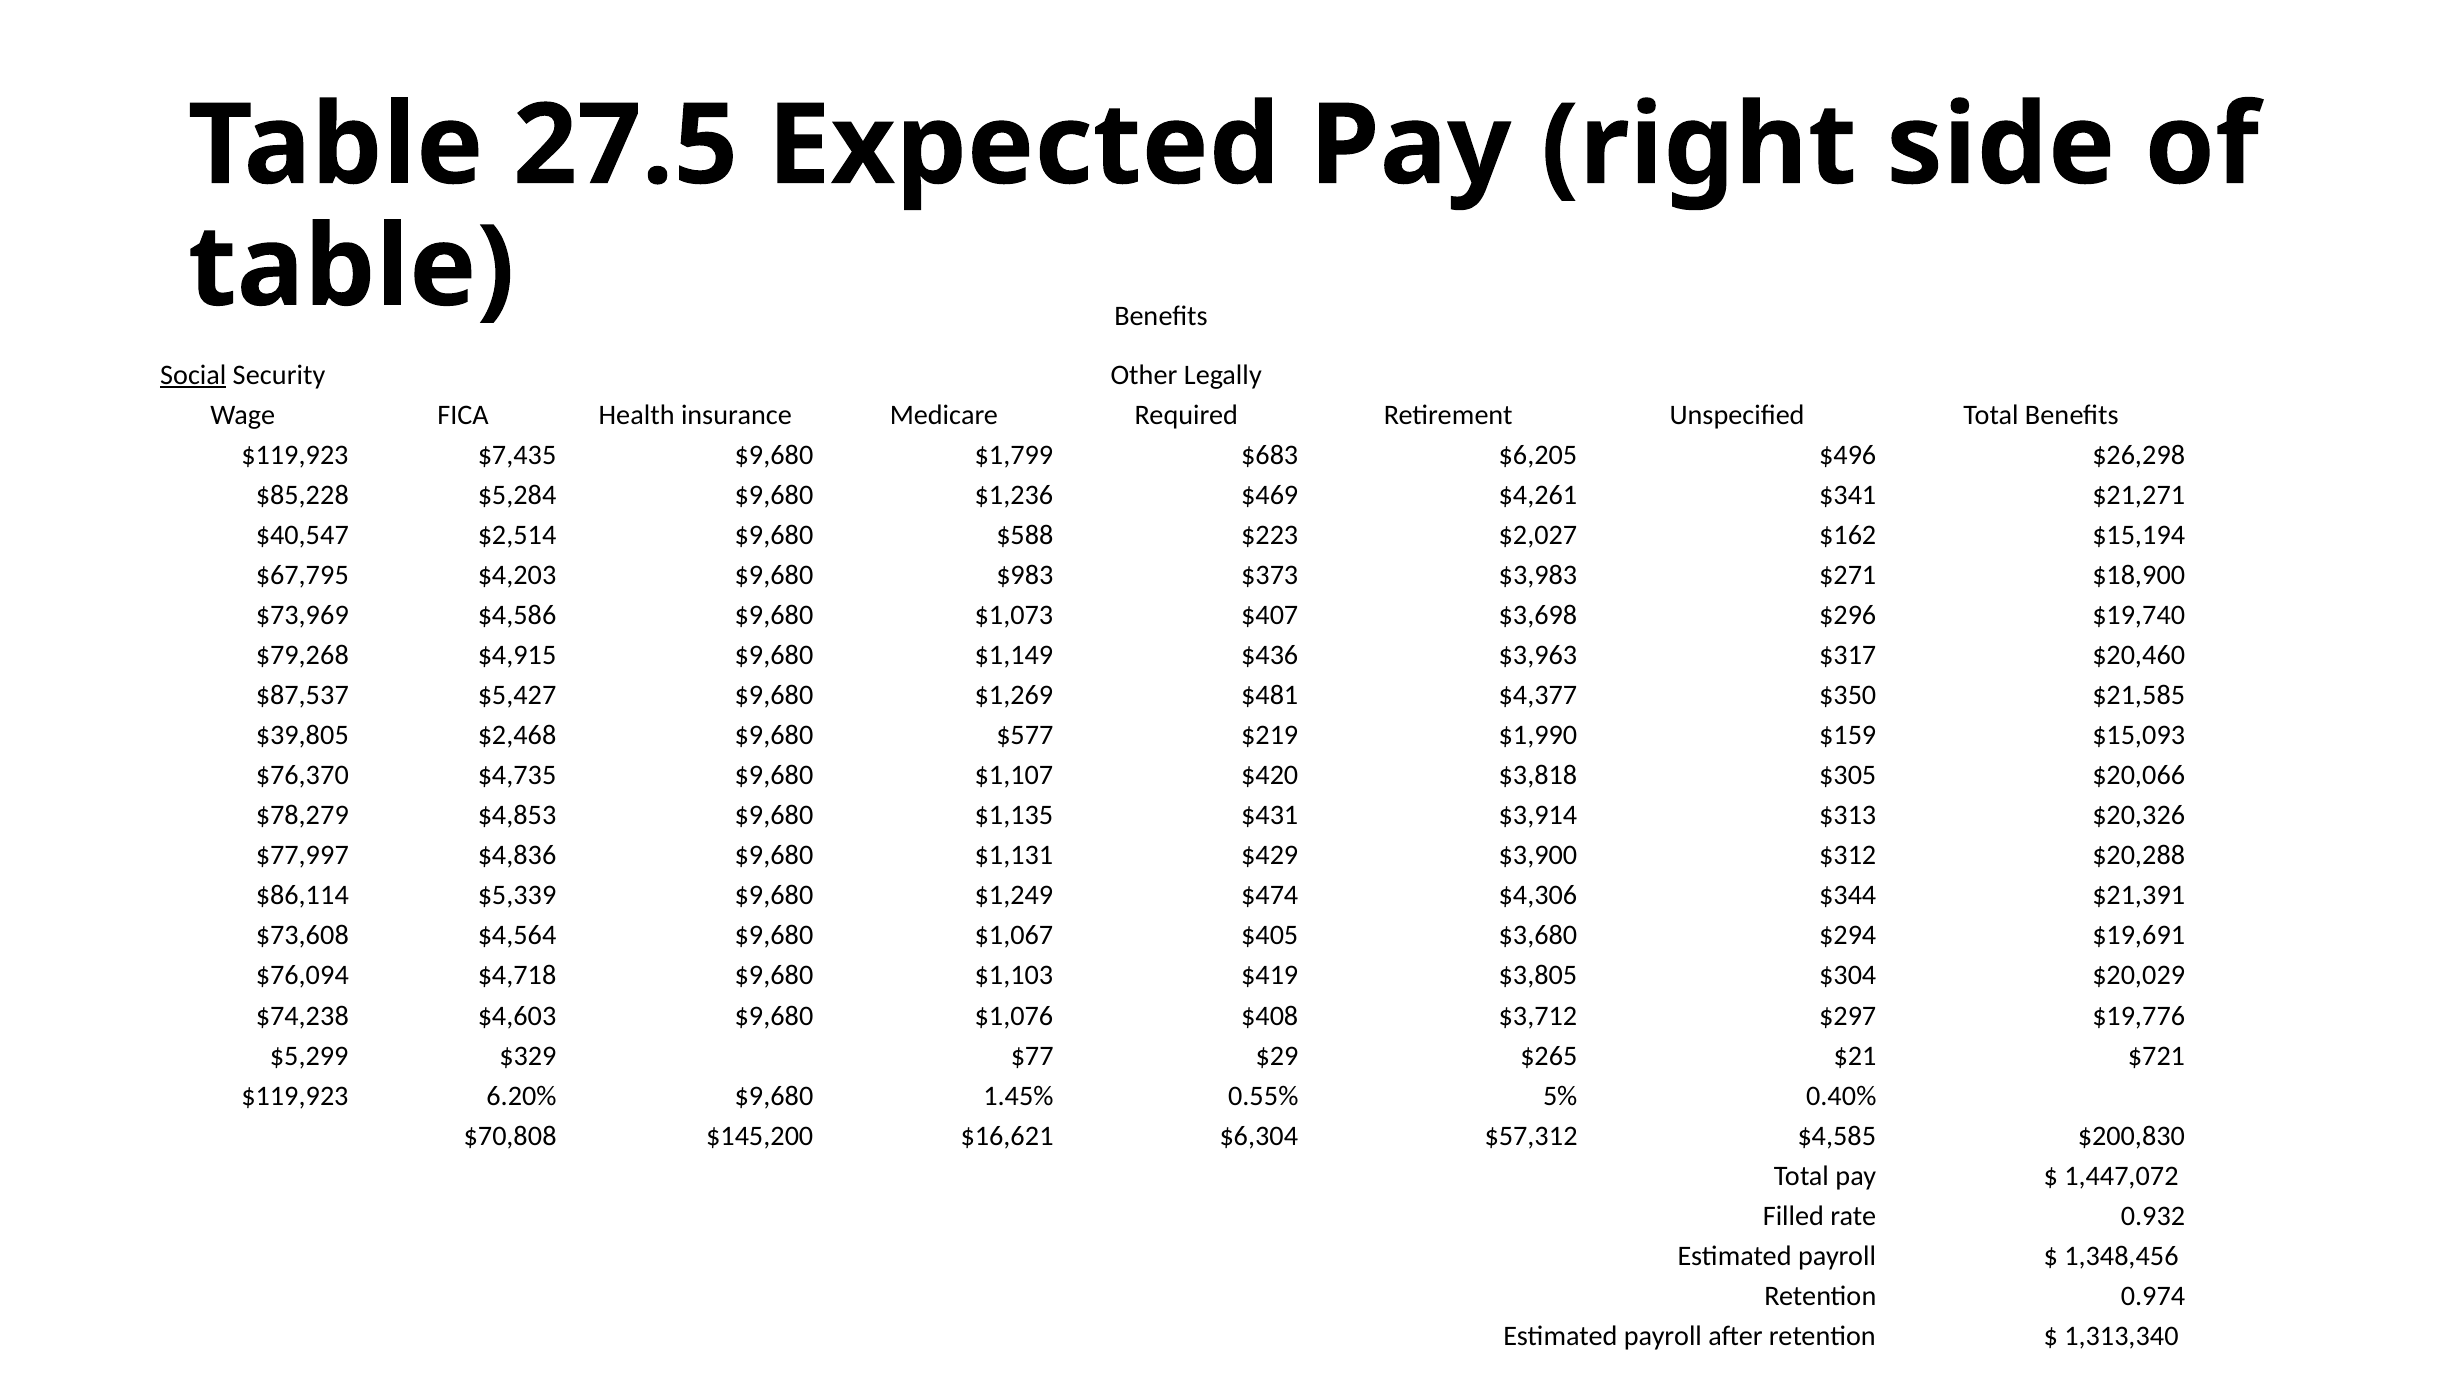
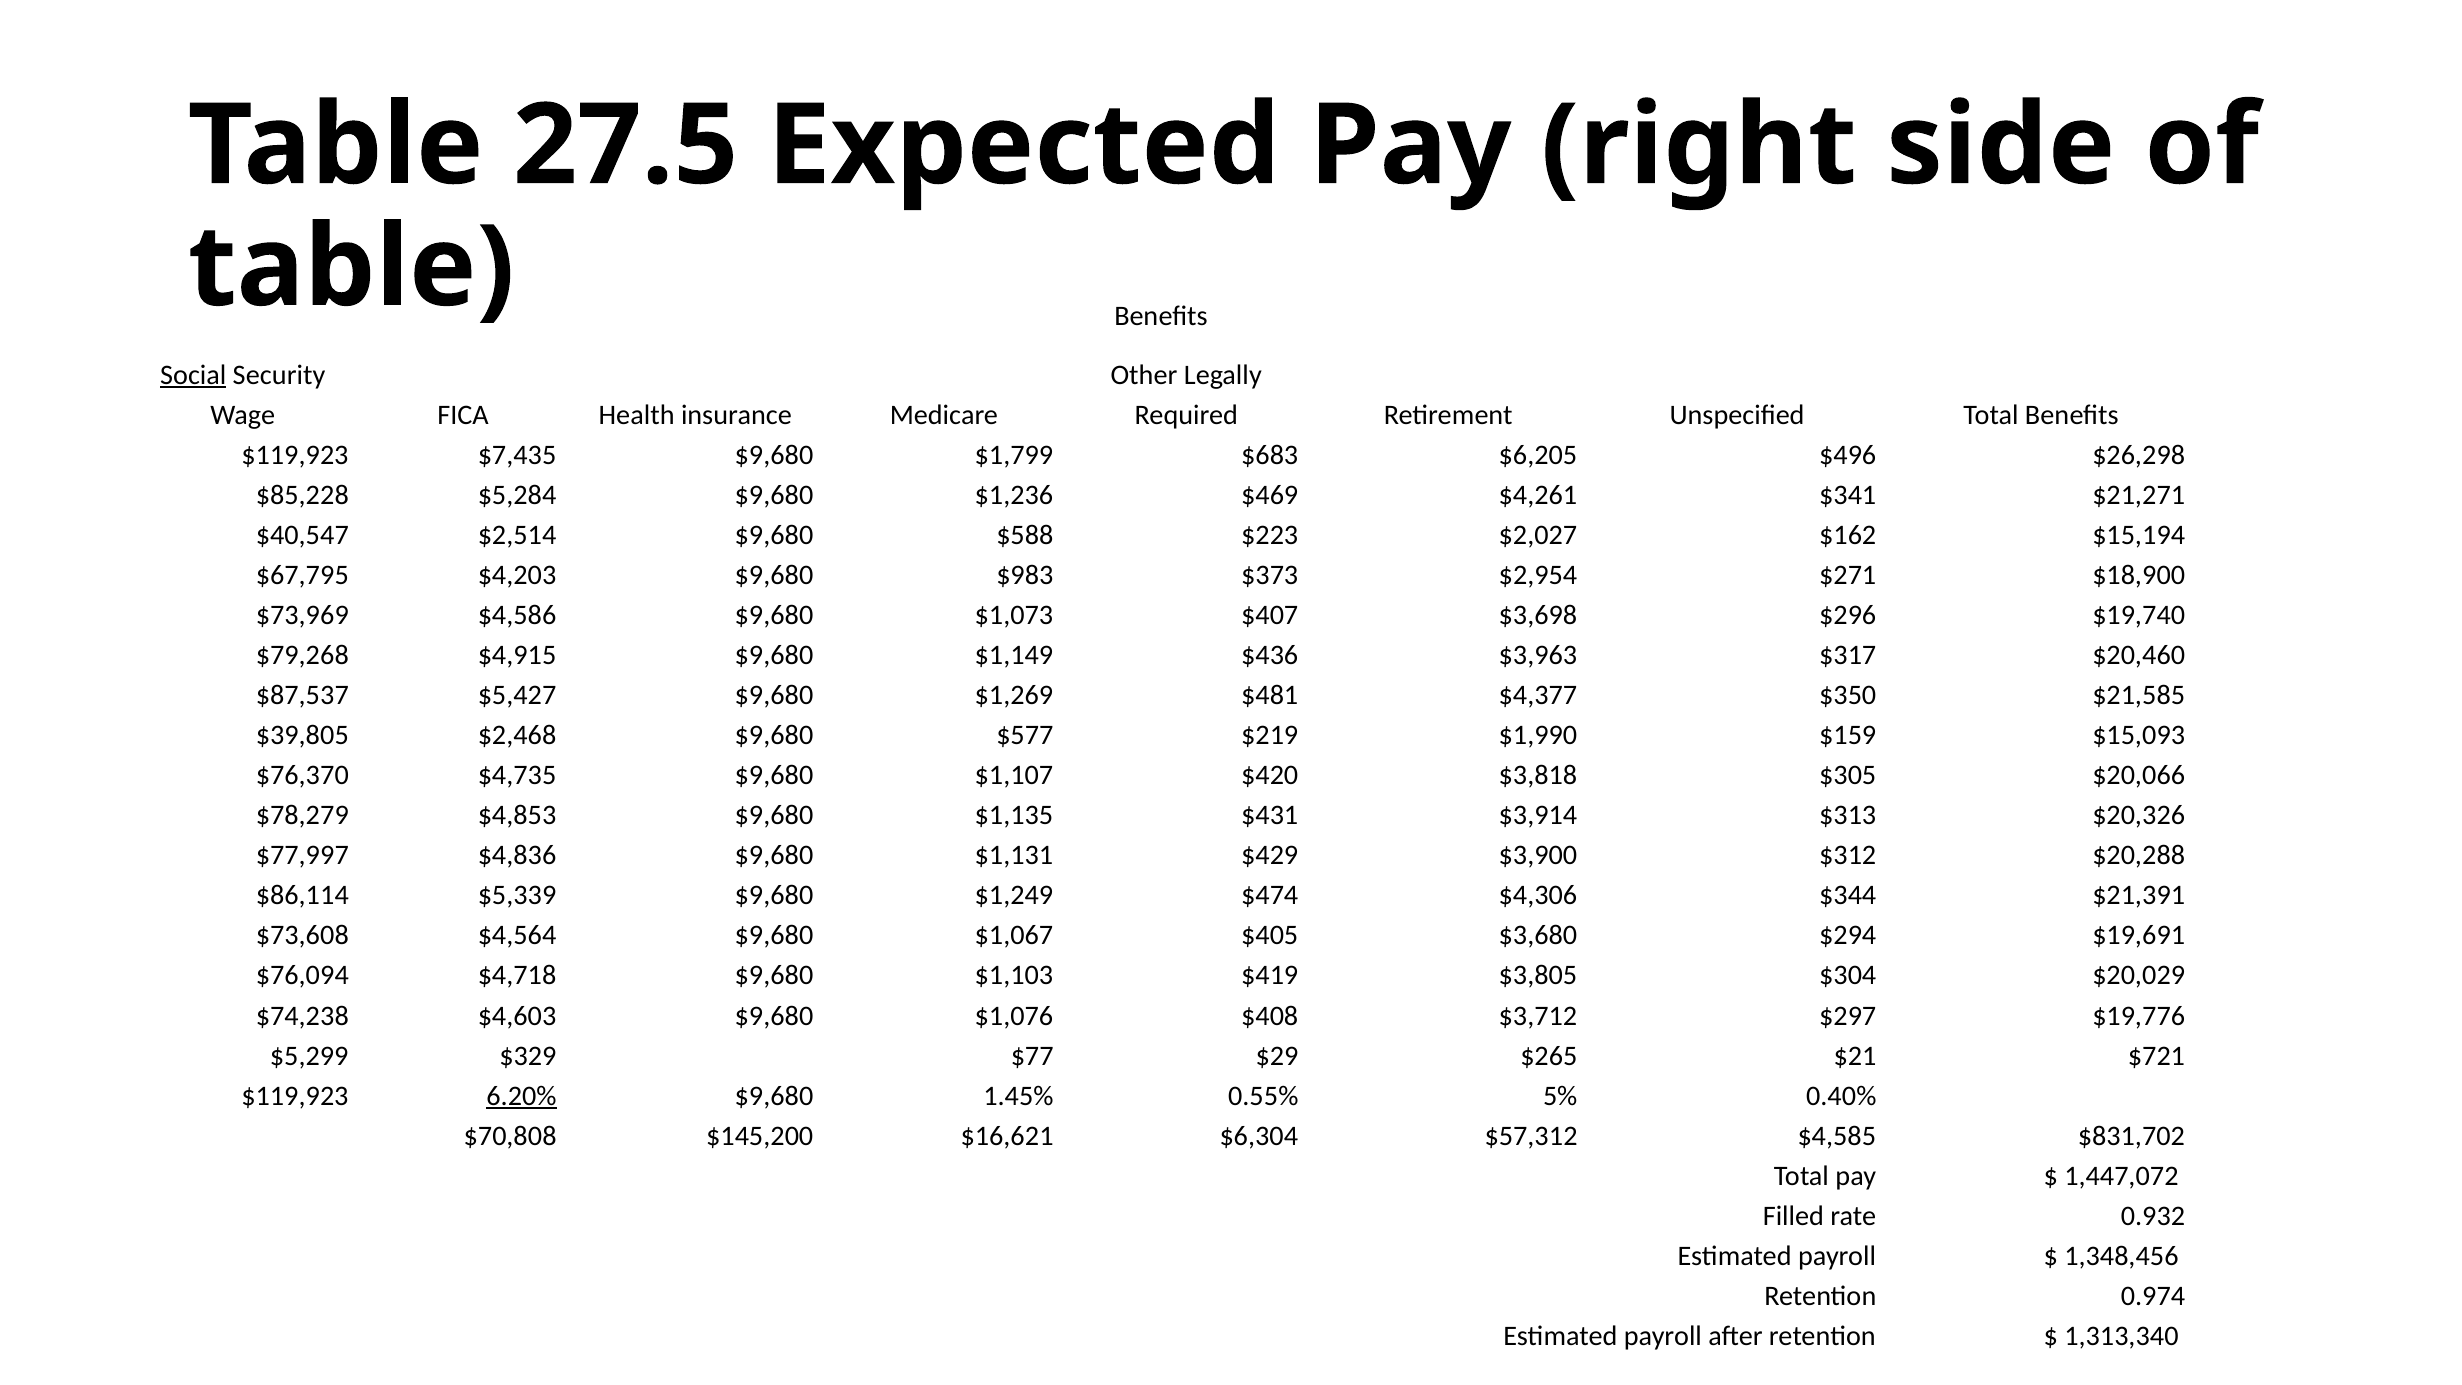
$3,983: $3,983 -> $2,954
6.20% underline: none -> present
$200,830: $200,830 -> $831,702
